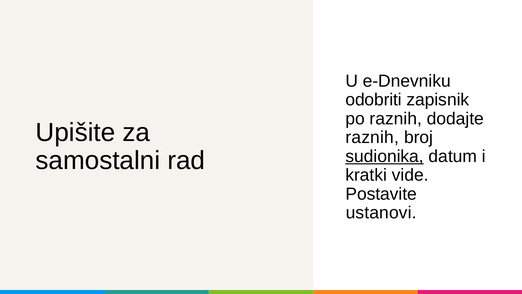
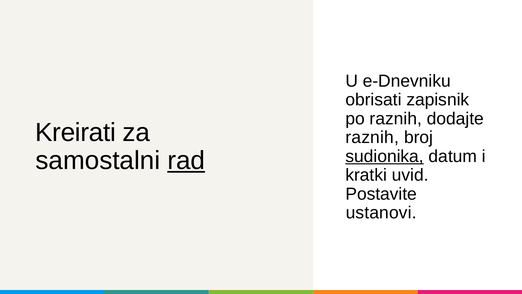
odobriti: odobriti -> obrisati
Upišite: Upišite -> Kreirati
rad underline: none -> present
vide: vide -> uvid
